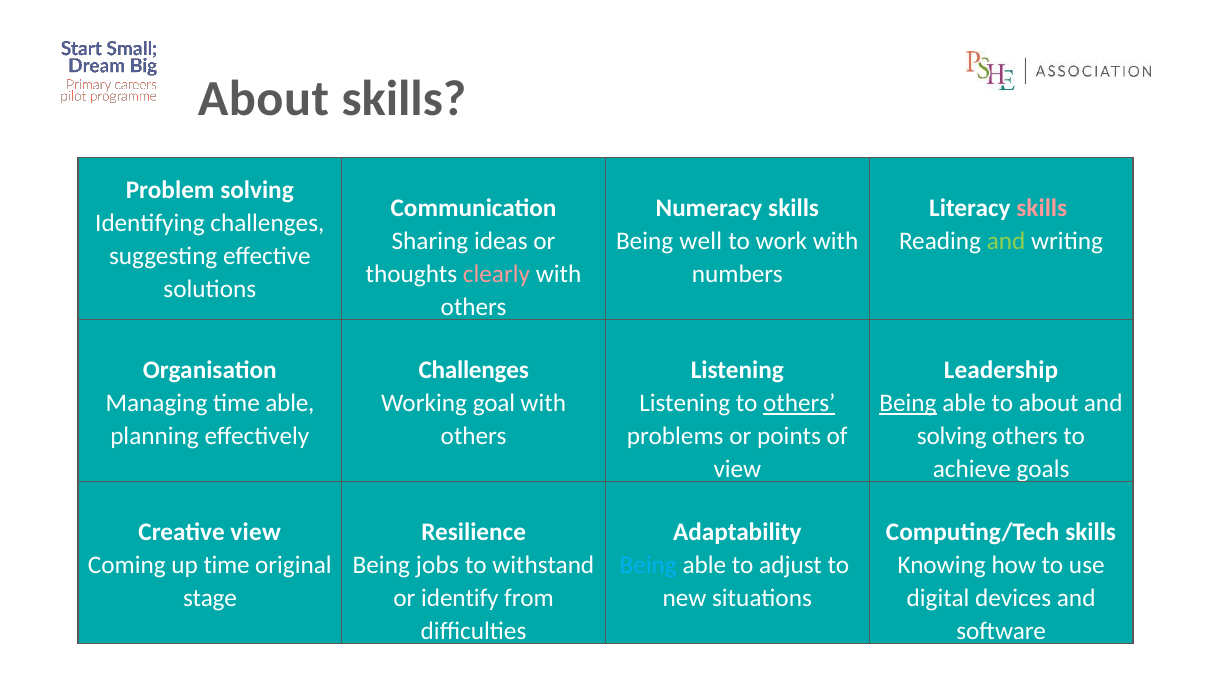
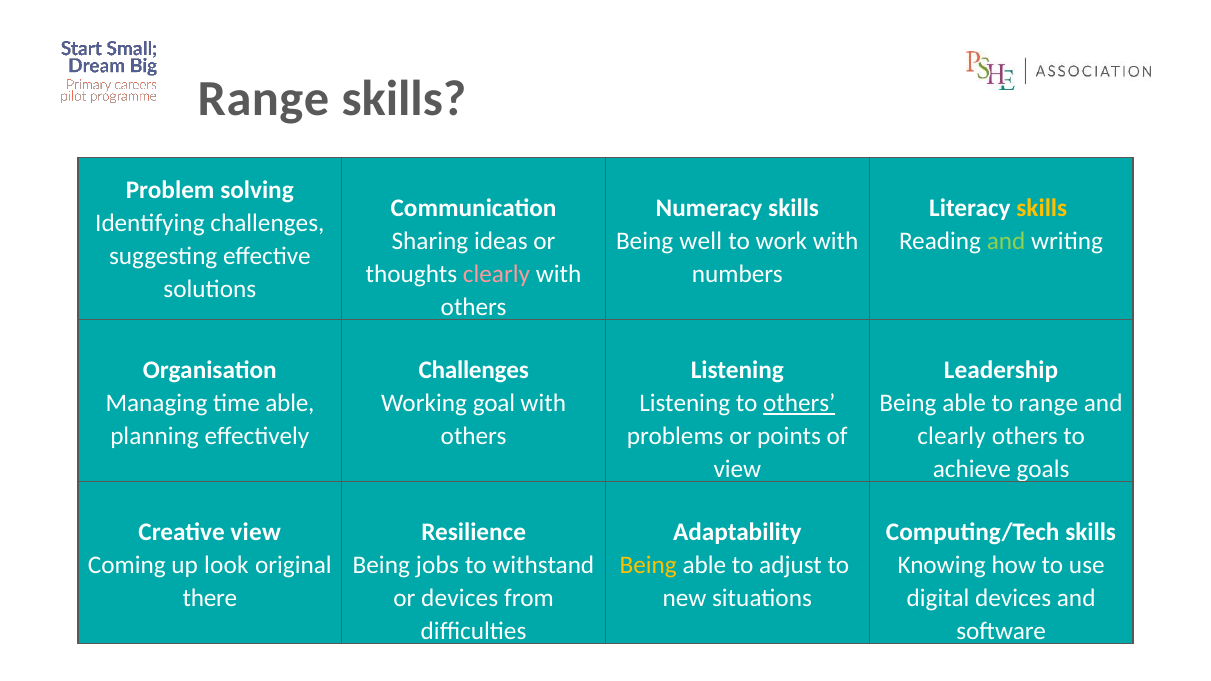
About at (263, 98): About -> Range
skills at (1042, 208) colour: pink -> yellow
Being at (908, 403) underline: present -> none
to about: about -> range
solving at (952, 436): solving -> clearly
up time: time -> look
Being at (648, 565) colour: light blue -> yellow
stage: stage -> there
or identify: identify -> devices
